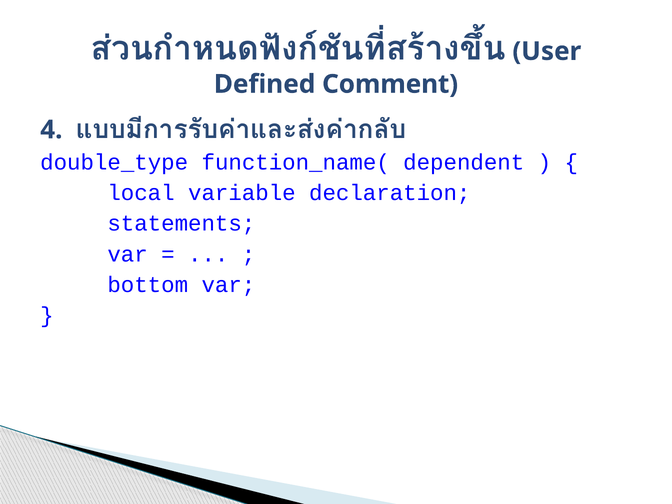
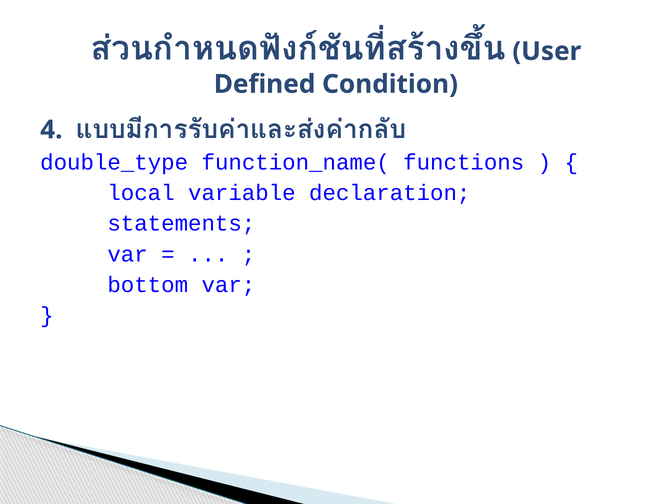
Comment: Comment -> Condition
dependent: dependent -> functions
